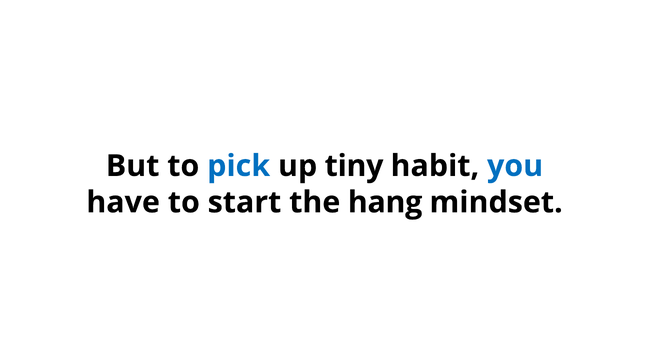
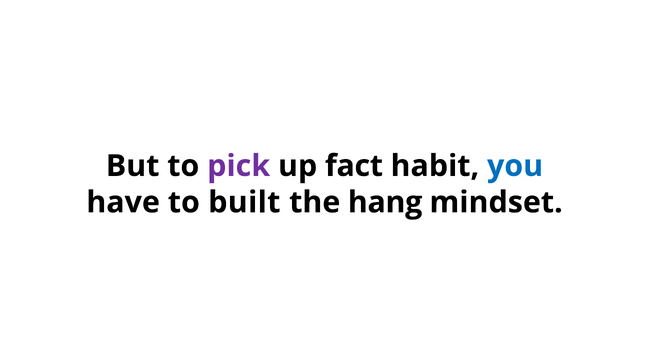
pick colour: blue -> purple
tiny: tiny -> fact
start: start -> built
